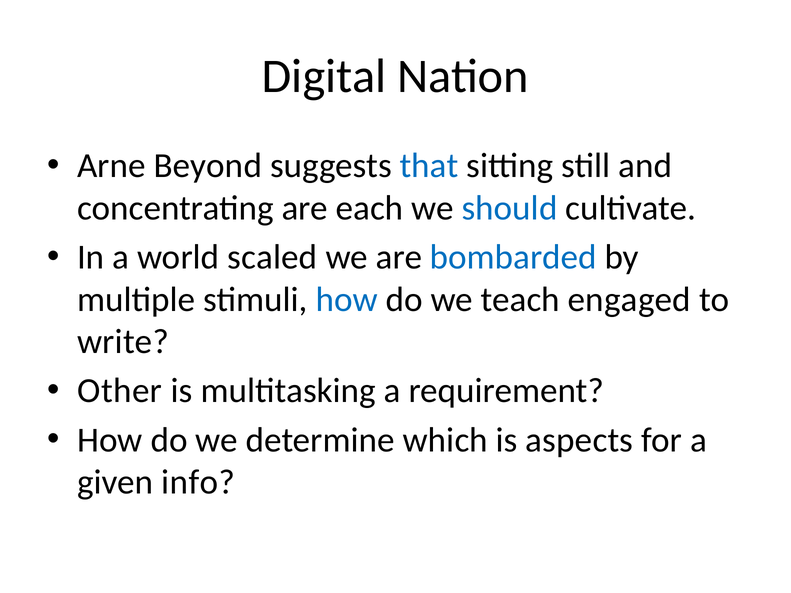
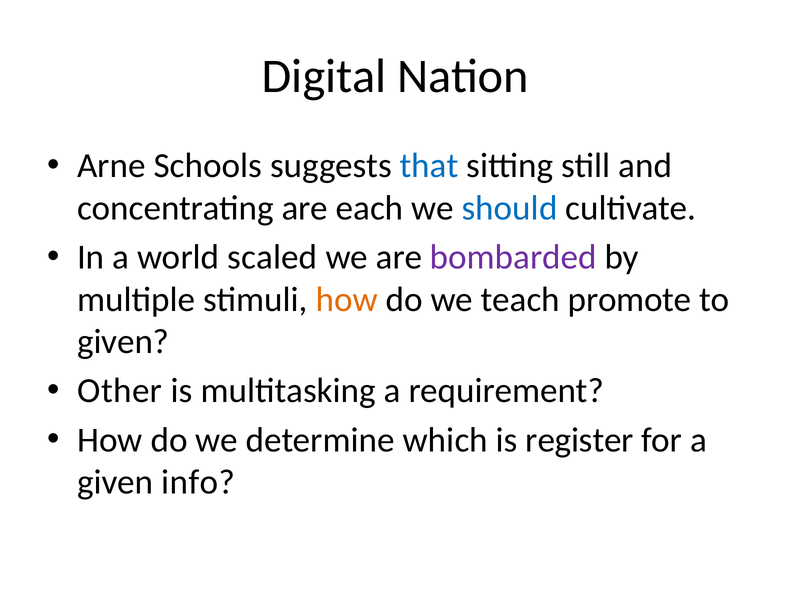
Beyond: Beyond -> Schools
bombarded colour: blue -> purple
how at (347, 300) colour: blue -> orange
engaged: engaged -> promote
write at (123, 342): write -> given
aspects: aspects -> register
